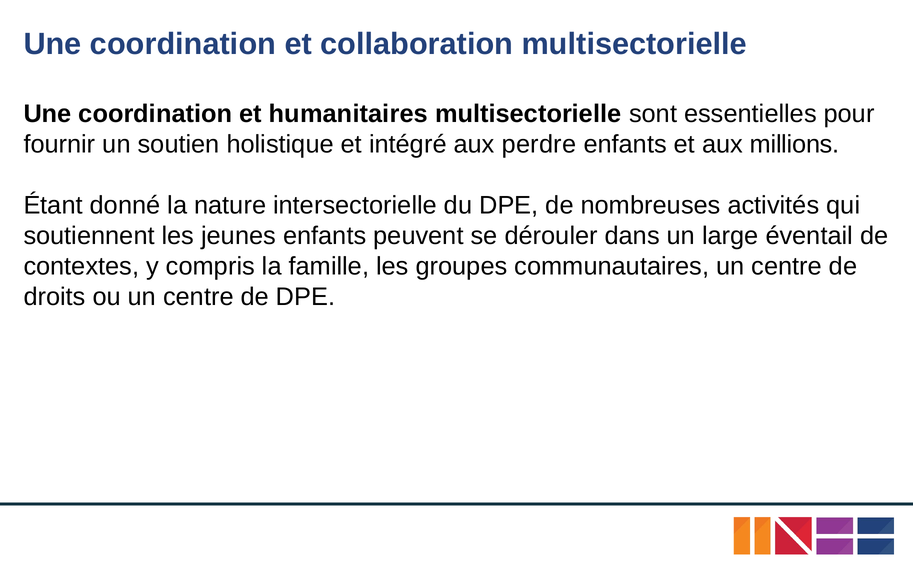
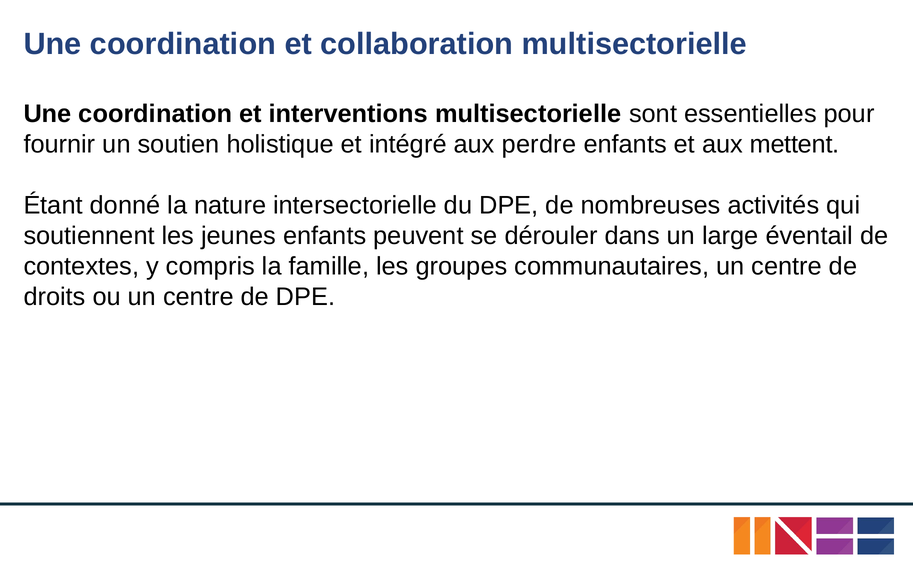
humanitaires: humanitaires -> interventions
millions: millions -> mettent
